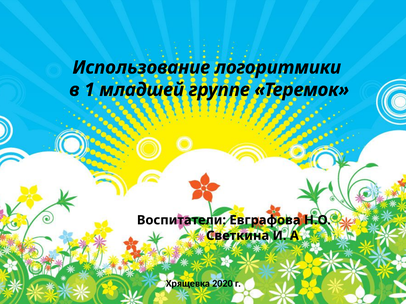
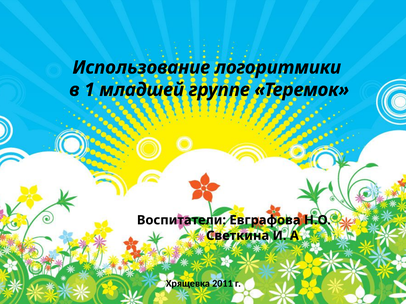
2020: 2020 -> 2011
